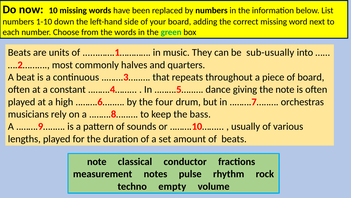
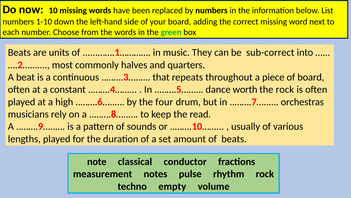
sub-usually: sub-usually -> sub-correct
giving: giving -> worth
the note: note -> rock
bass: bass -> read
